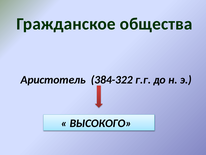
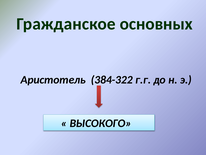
общества: общества -> основных
